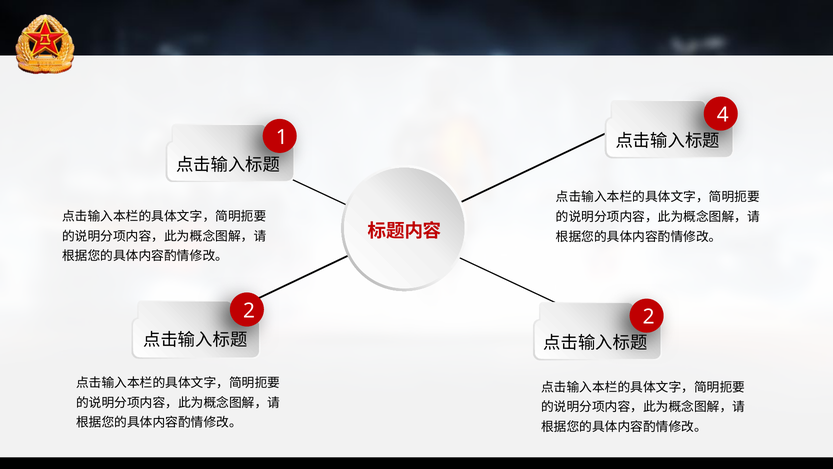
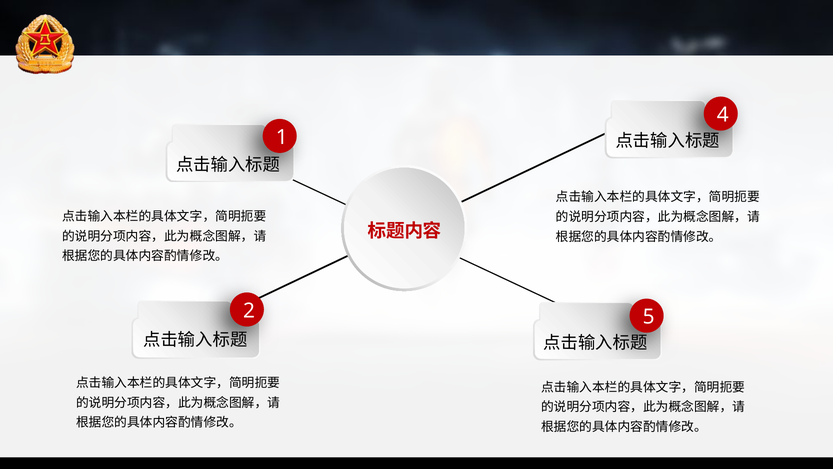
2 2: 2 -> 5
